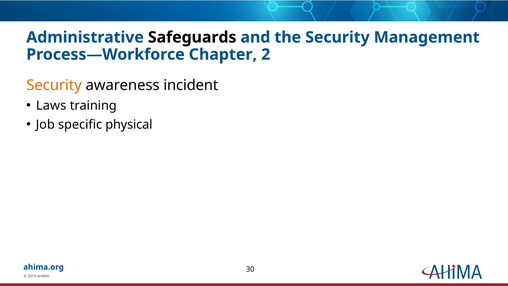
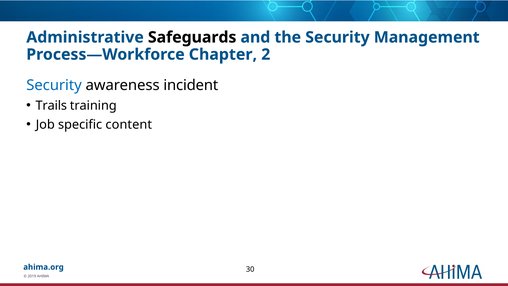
Security at (54, 85) colour: orange -> blue
Laws: Laws -> Trails
physical: physical -> content
